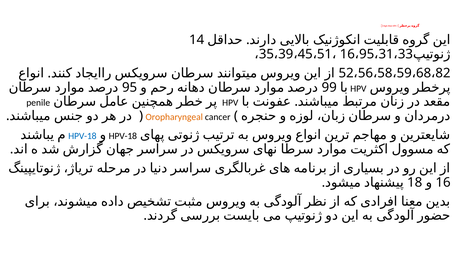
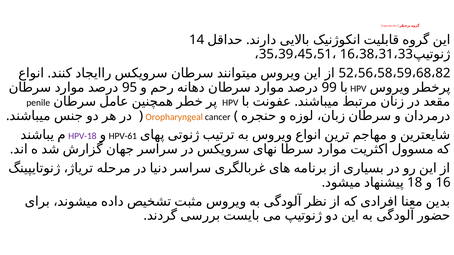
16 95: 95 -> 38
HPV-18 at (82, 136) colour: blue -> purple
HPV-18 at (123, 136): HPV-18 -> HPV-61
